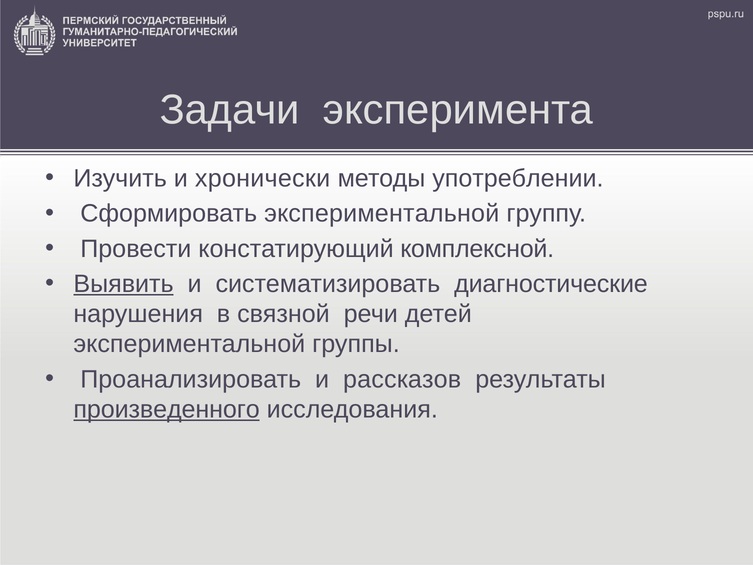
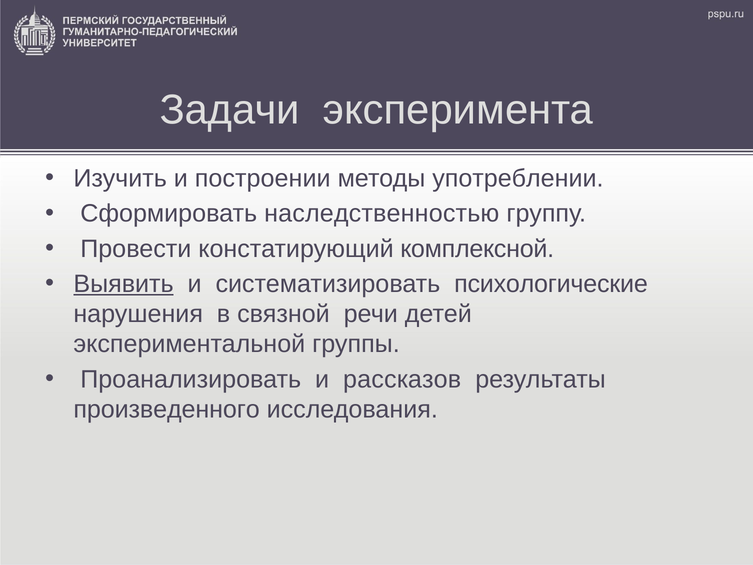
хронически: хронически -> построении
Сформировать экспериментальной: экспериментальной -> наследственностью
диагностические: диагностические -> психологические
произведенного underline: present -> none
